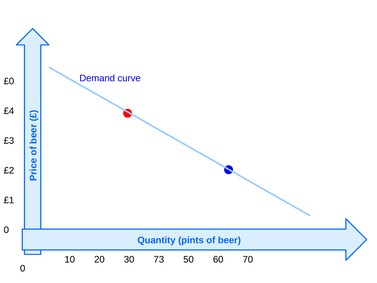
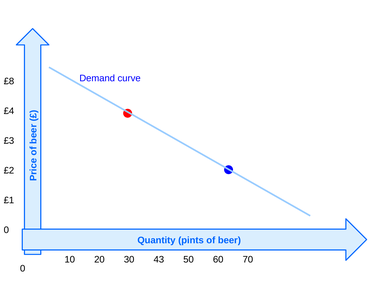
£0: £0 -> £8
73: 73 -> 43
